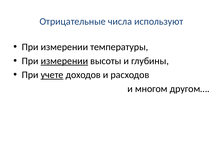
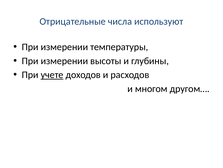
измерении at (64, 61) underline: present -> none
